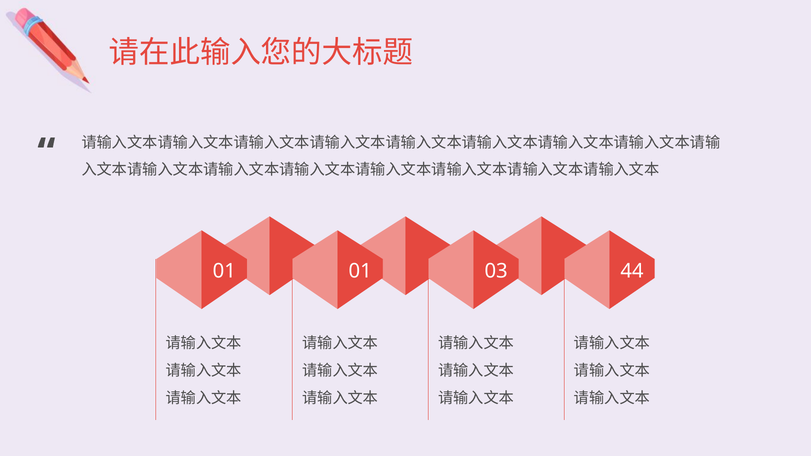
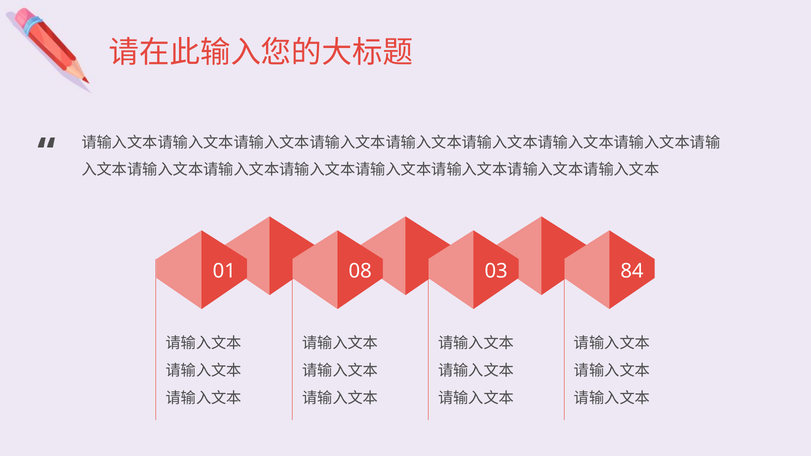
01 01: 01 -> 08
44: 44 -> 84
